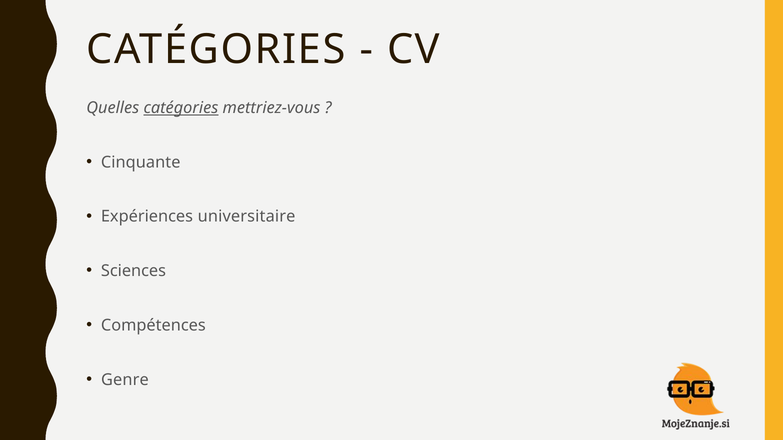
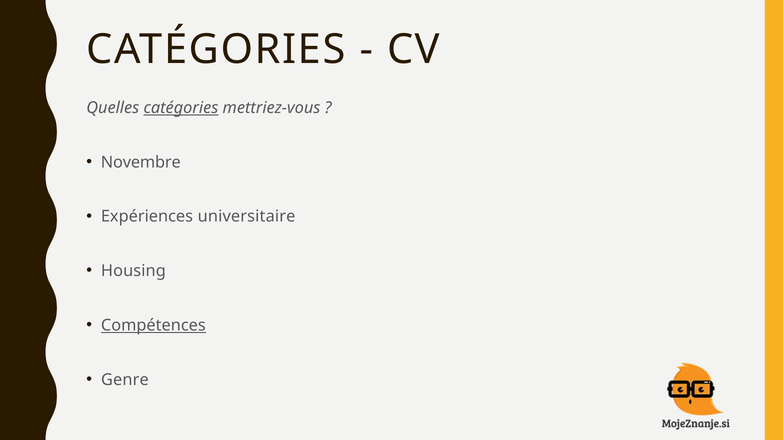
Cinquante: Cinquante -> Novembre
Sciences: Sciences -> Housing
Compétences underline: none -> present
